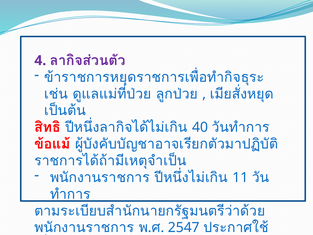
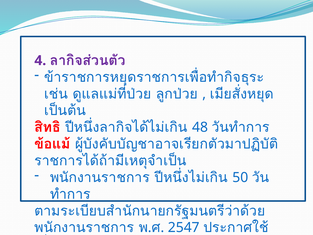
40: 40 -> 48
11: 11 -> 50
